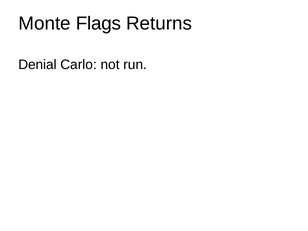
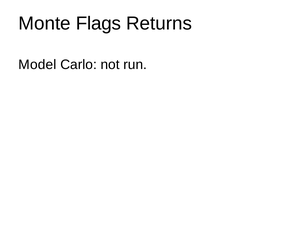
Denial: Denial -> Model
